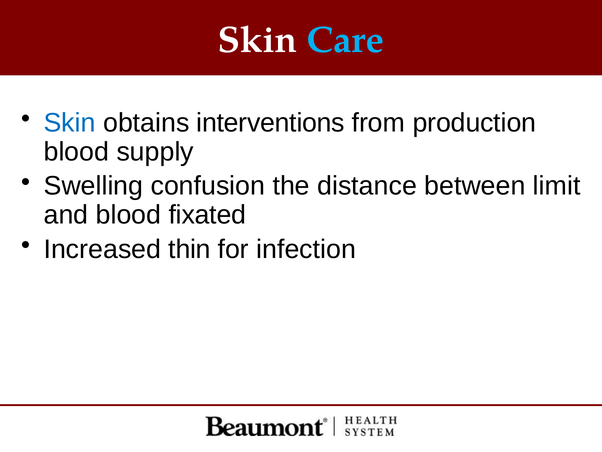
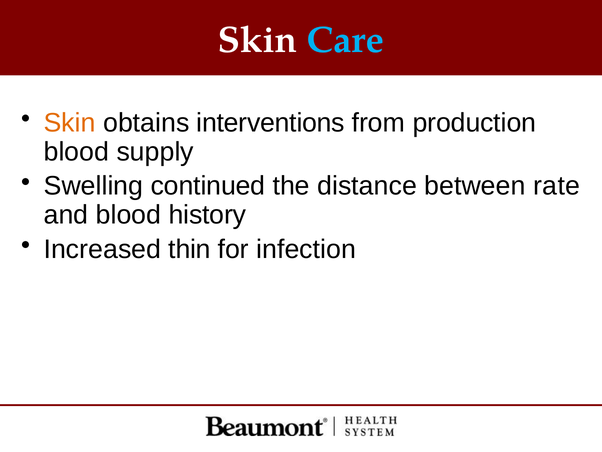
Skin at (70, 123) colour: blue -> orange
confusion: confusion -> continued
limit: limit -> rate
fixated: fixated -> history
